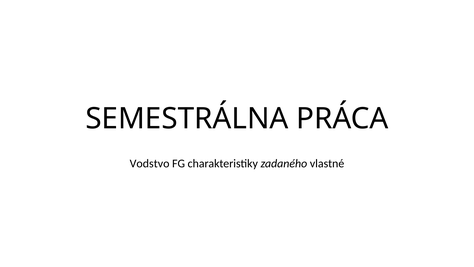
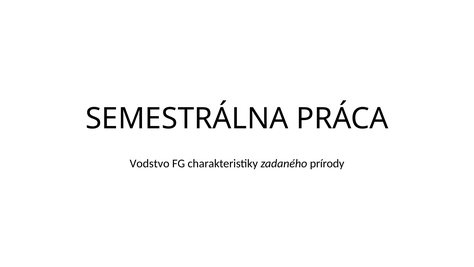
vlastné: vlastné -> prírody
